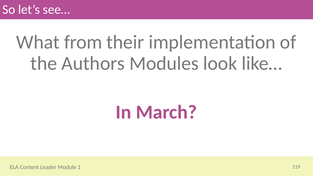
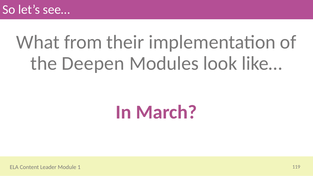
Authors: Authors -> Deepen
